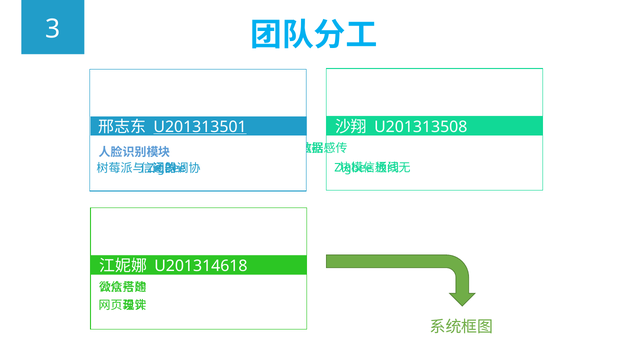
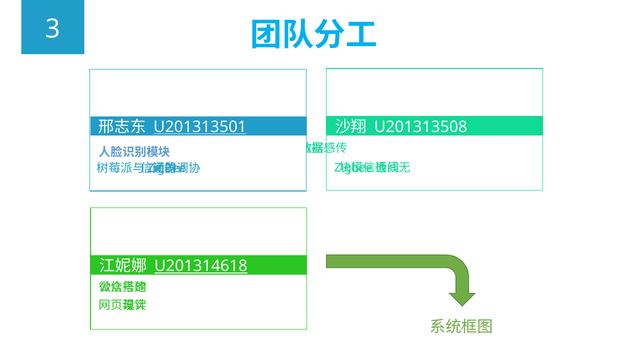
U201314618 underline: none -> present
